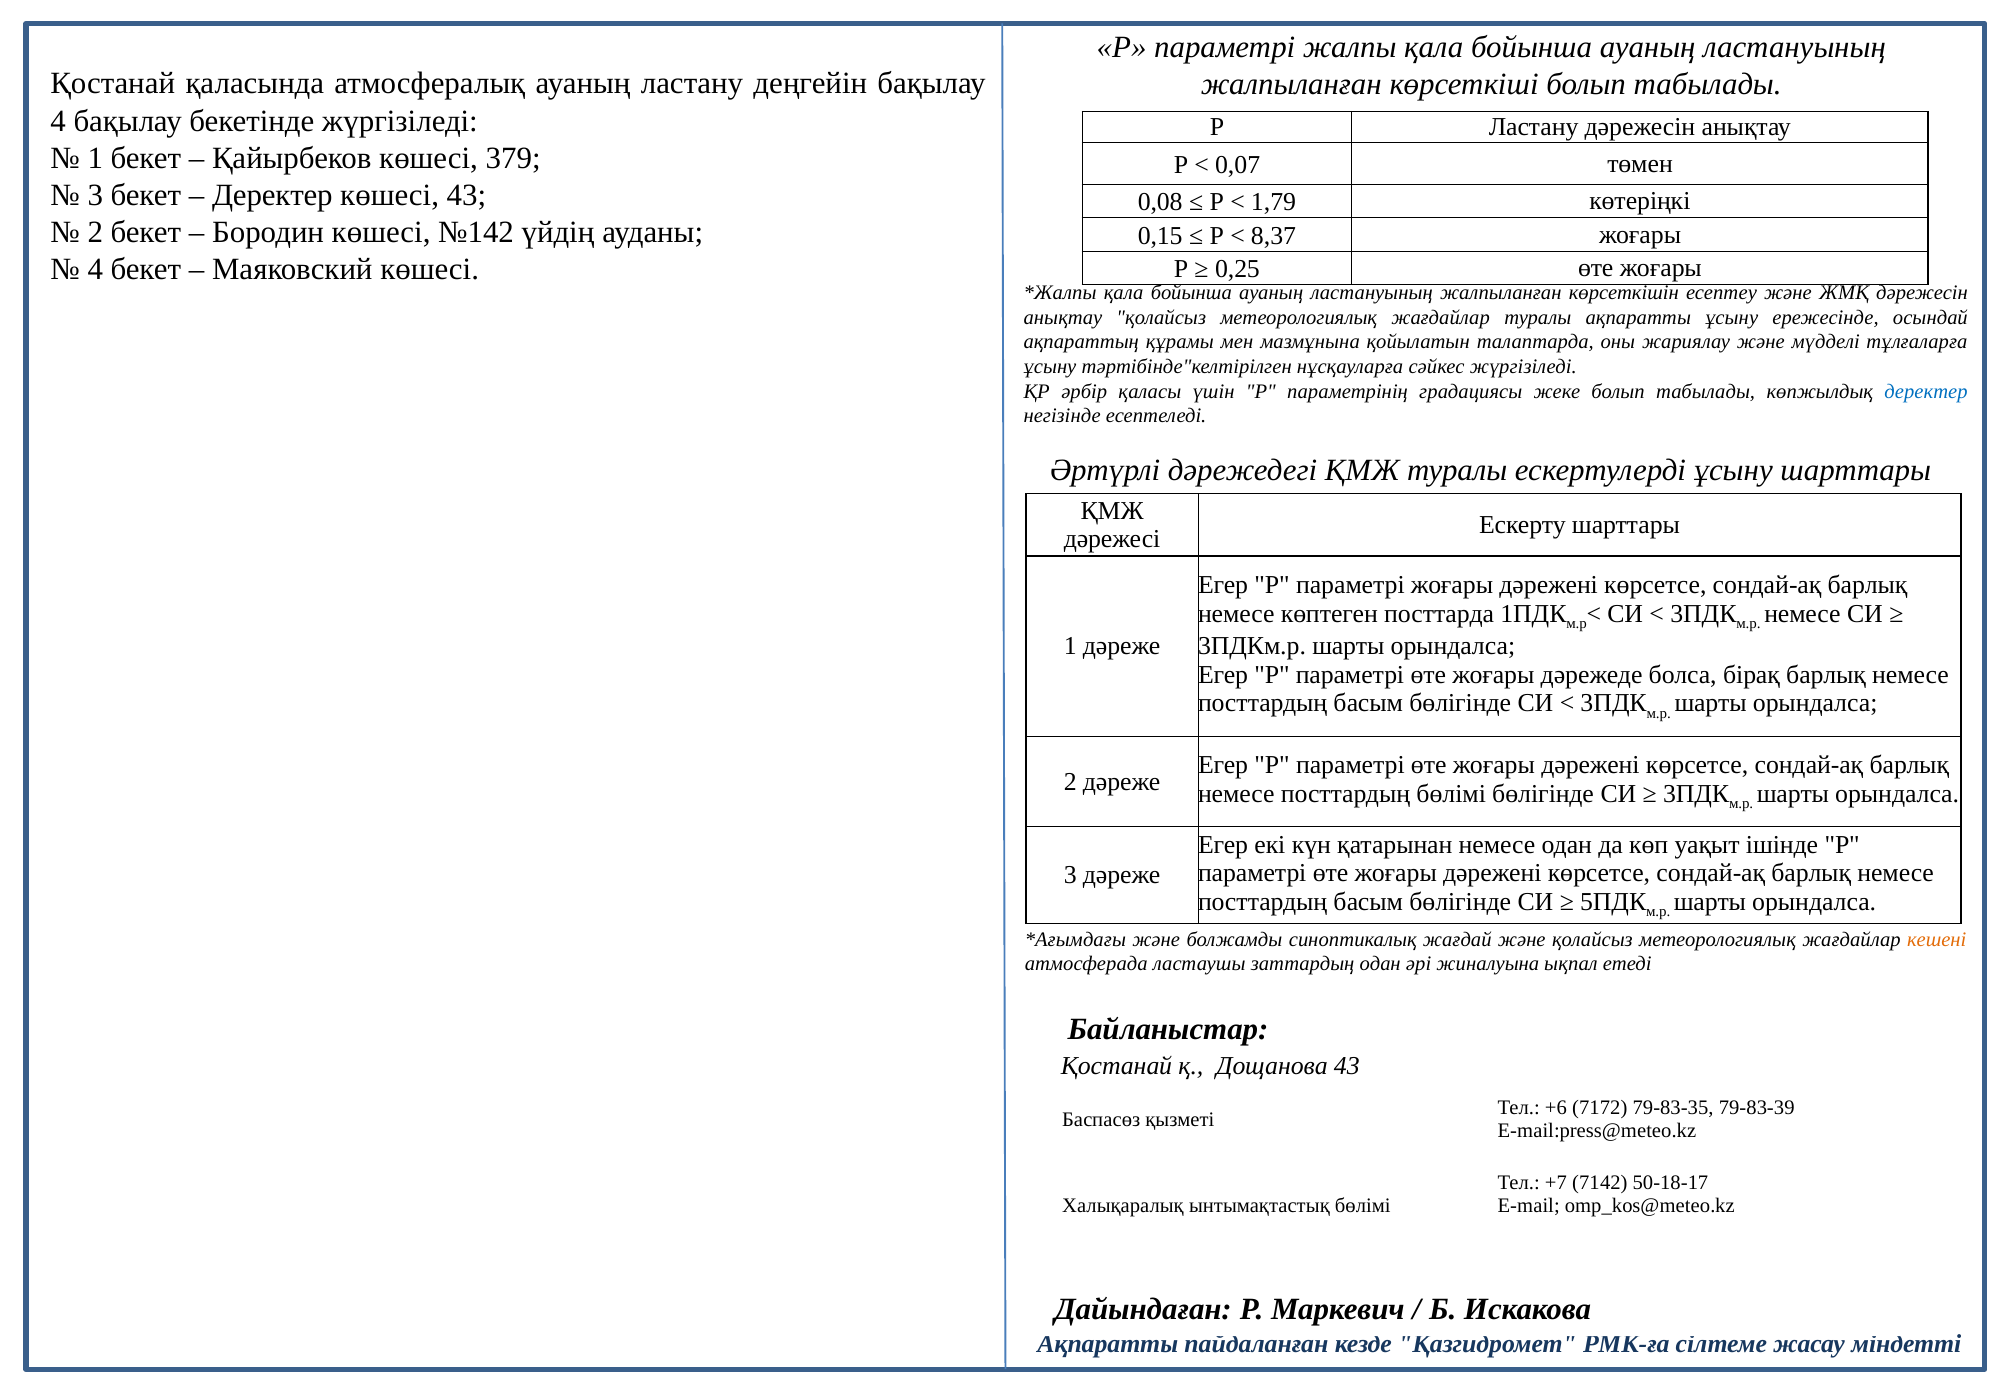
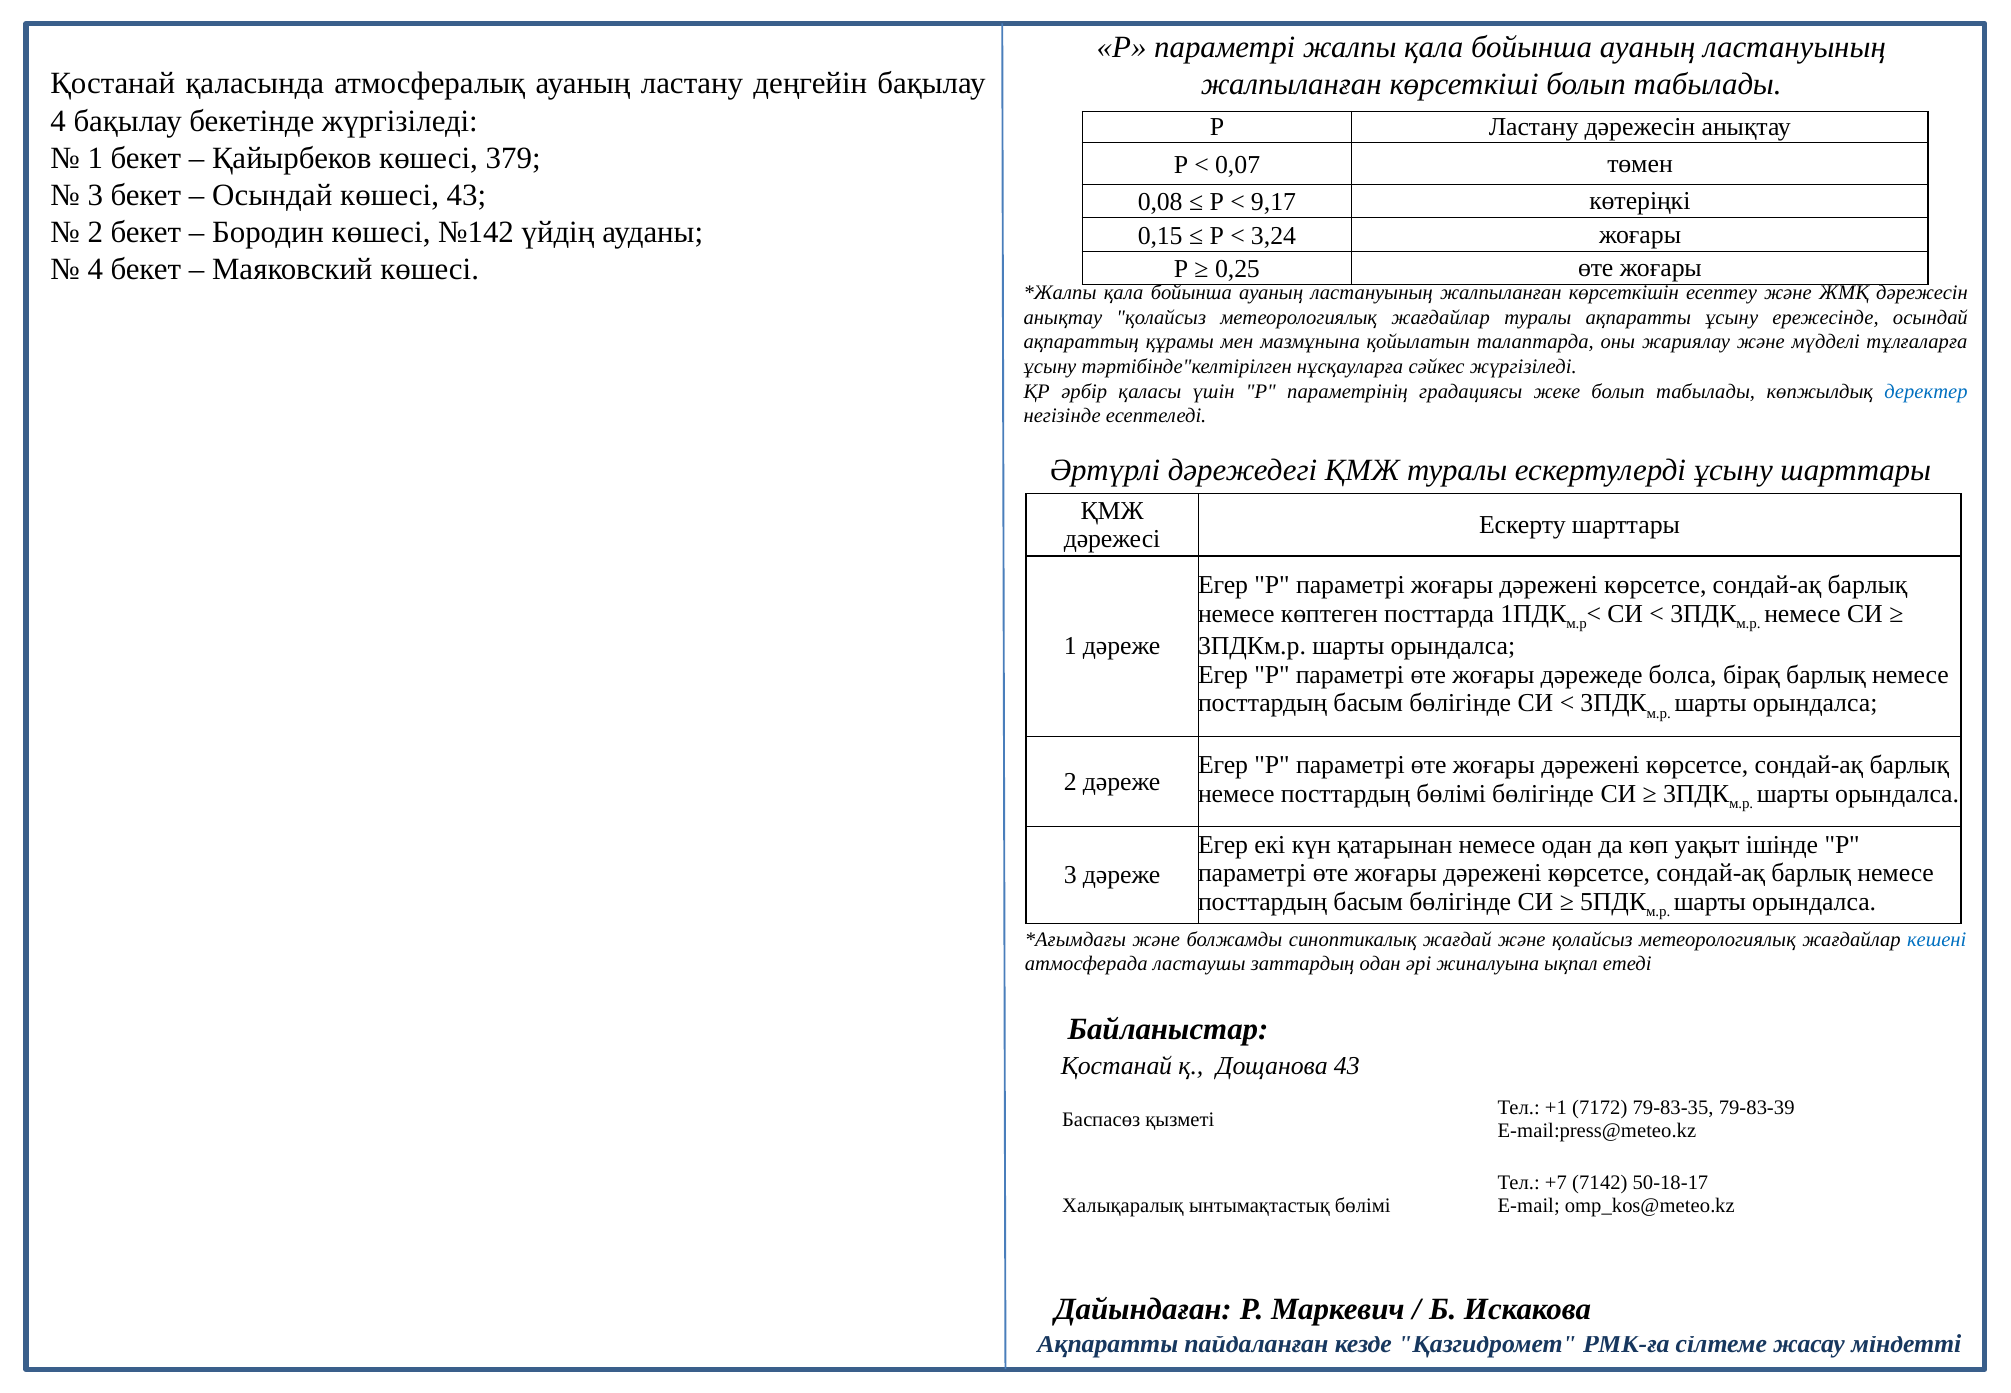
Деректер at (272, 195): Деректер -> Осындай
1,79: 1,79 -> 9,17
8,37: 8,37 -> 3,24
кешені colour: orange -> blue
+6: +6 -> +1
